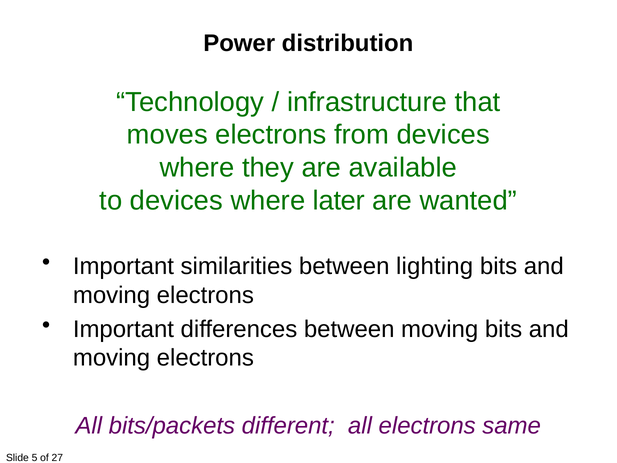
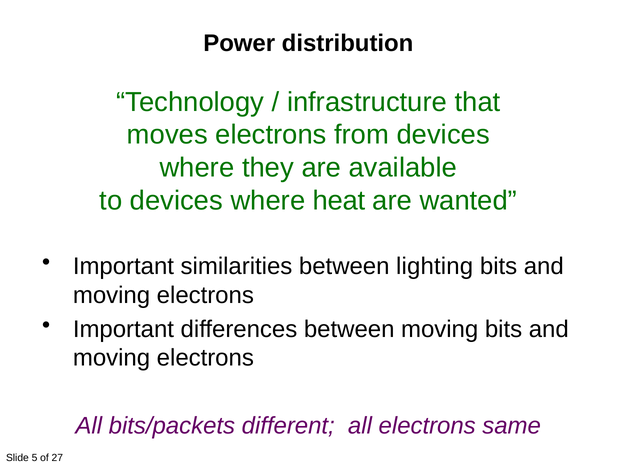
later: later -> heat
